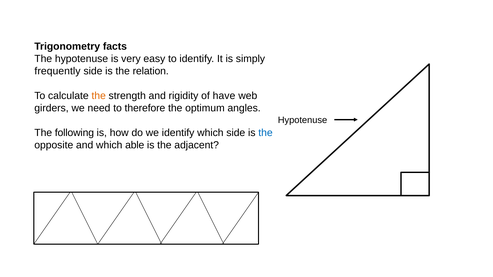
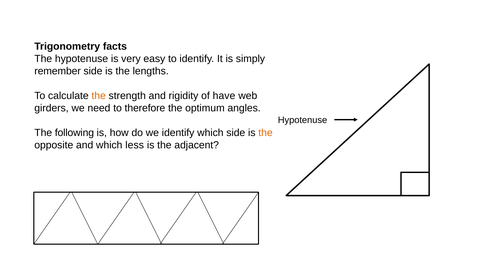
frequently: frequently -> remember
relation: relation -> lengths
the at (265, 133) colour: blue -> orange
able: able -> less
